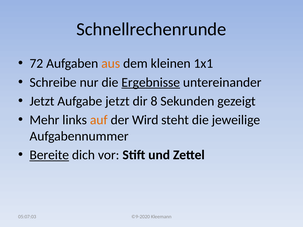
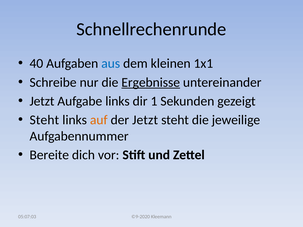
72: 72 -> 40
aus colour: orange -> blue
Aufgabe jetzt: jetzt -> links
8: 8 -> 1
Mehr at (44, 120): Mehr -> Steht
der Wird: Wird -> Jetzt
Bereite underline: present -> none
